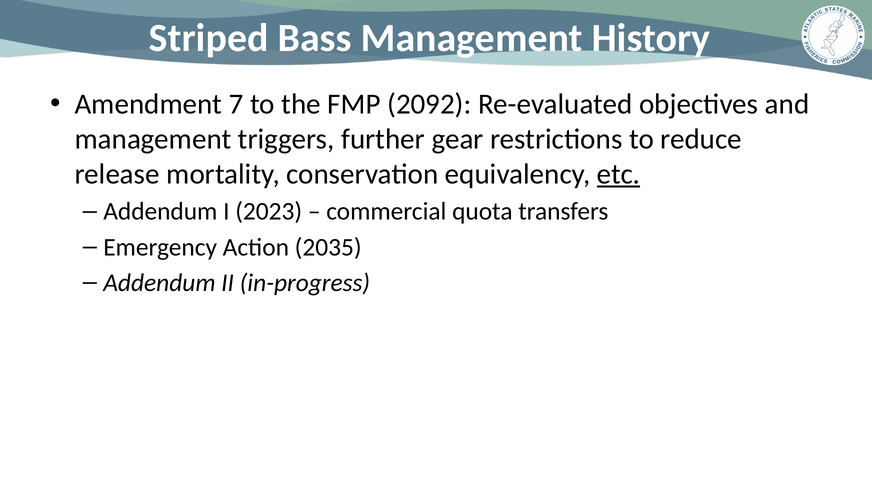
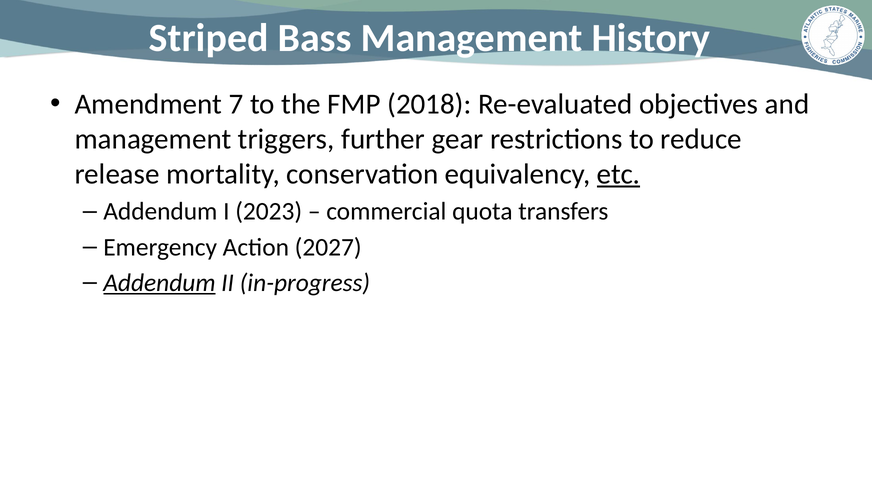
2092: 2092 -> 2018
2035: 2035 -> 2027
Addendum at (159, 283) underline: none -> present
